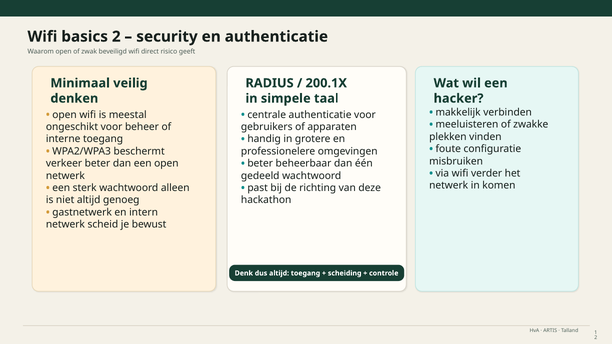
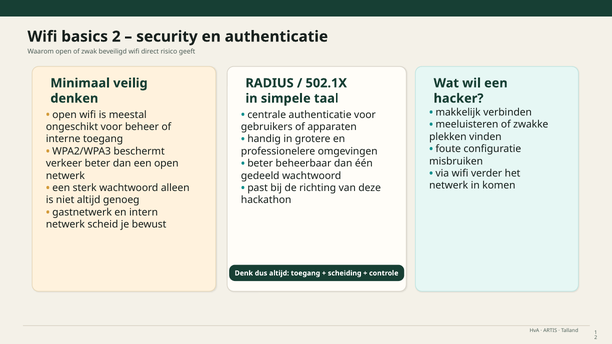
200.1X: 200.1X -> 502.1X
